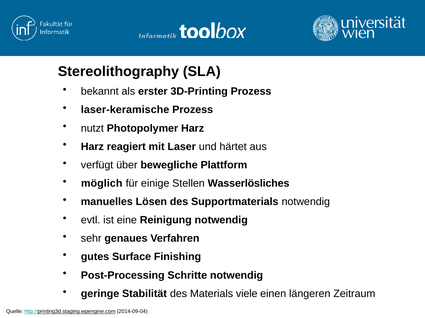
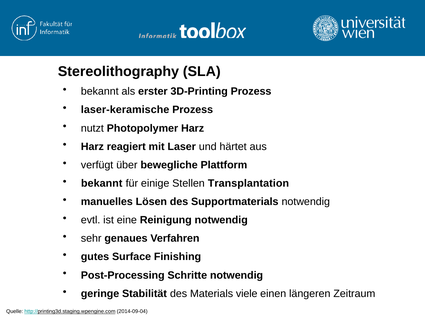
möglich at (102, 184): möglich -> bekannt
Wasserlösliches: Wasserlösliches -> Transplantation
